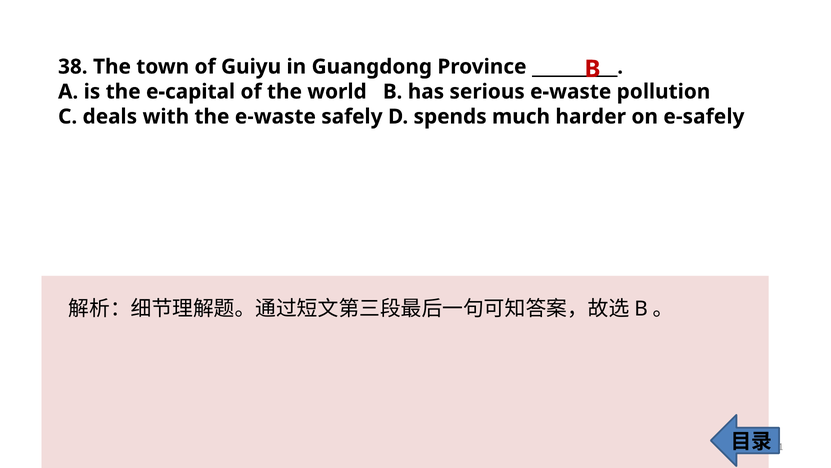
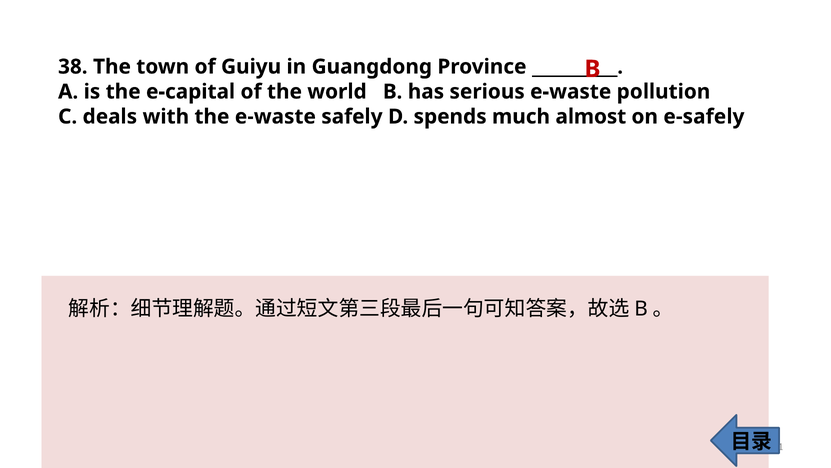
harder: harder -> almost
